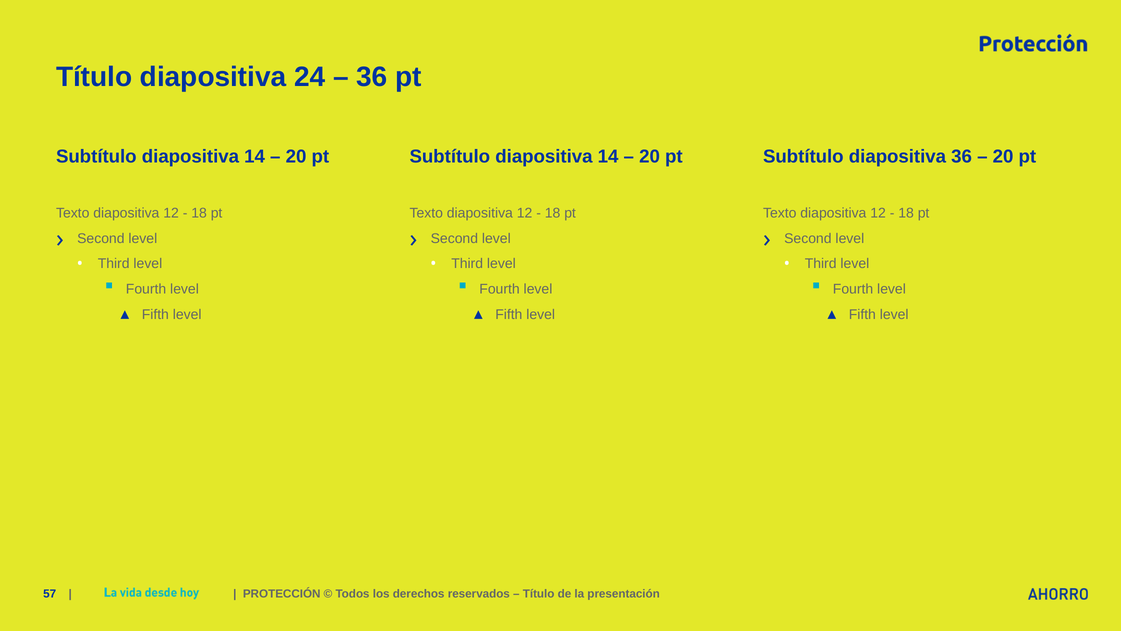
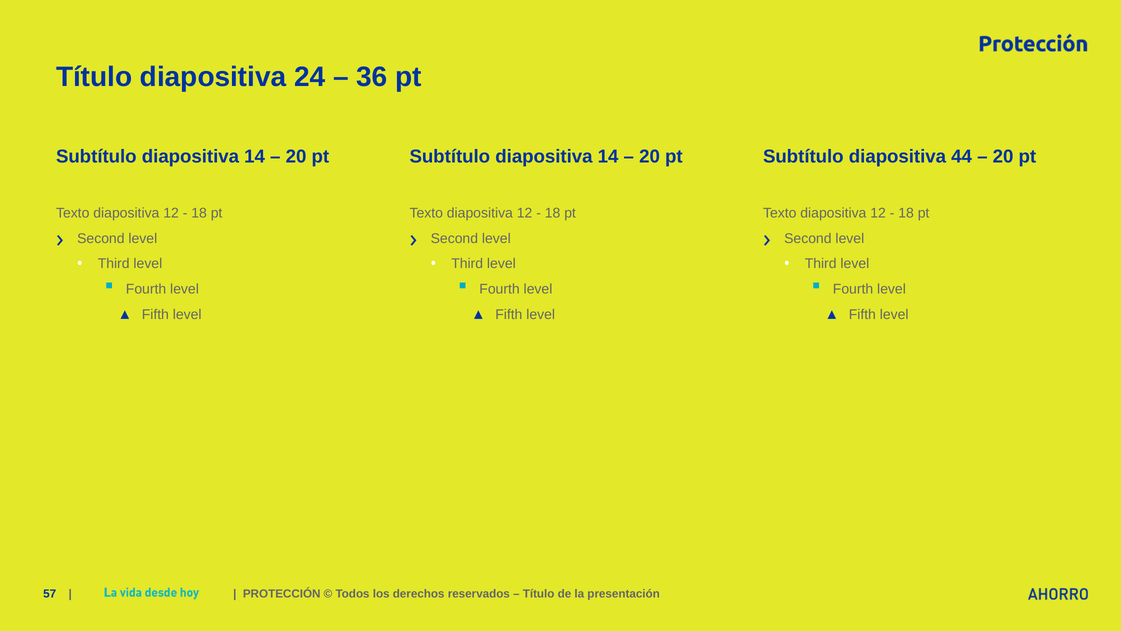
diapositiva 36: 36 -> 44
